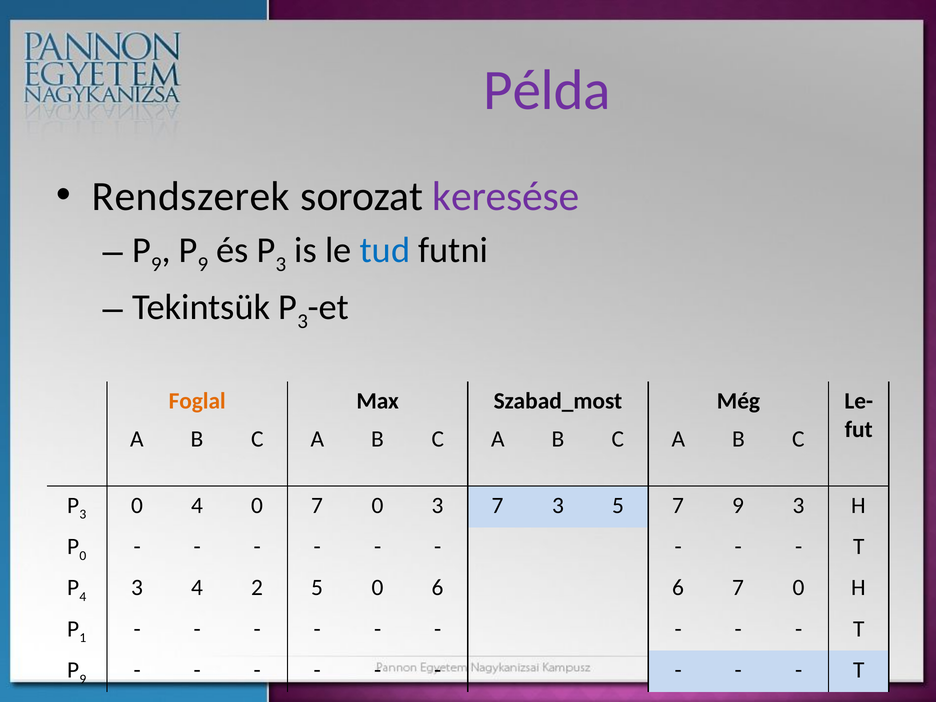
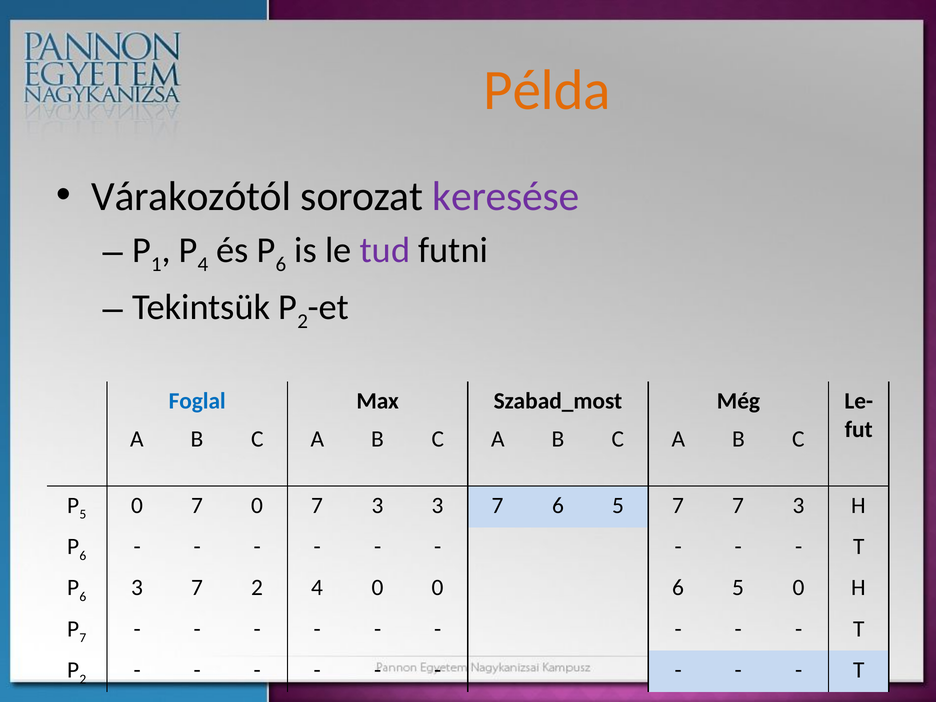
Példa colour: purple -> orange
Rendszerek: Rendszerek -> Várakozótól
9 at (156, 264): 9 -> 1
9 at (203, 264): 9 -> 4
3 at (281, 264): 3 -> 6
tud colour: blue -> purple
3 at (303, 321): 3 -> 2
Foglal colour: orange -> blue
3 at (83, 515): 3 -> 5
4 at (197, 505): 4 -> 7
0 7 0: 0 -> 3
7 3: 3 -> 6
7 9: 9 -> 7
0 at (83, 556): 0 -> 6
4 at (83, 597): 4 -> 6
4 at (197, 588): 4 -> 7
2 5: 5 -> 4
0 6: 6 -> 0
7 at (738, 588): 7 -> 5
1 at (83, 638): 1 -> 7
9 at (83, 679): 9 -> 2
